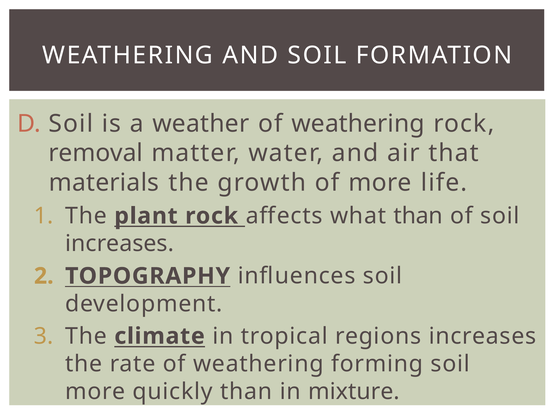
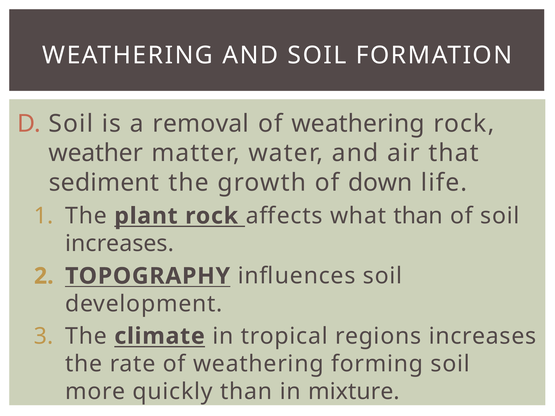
weather: weather -> removal
removal: removal -> weather
materials: materials -> sediment
of more: more -> down
